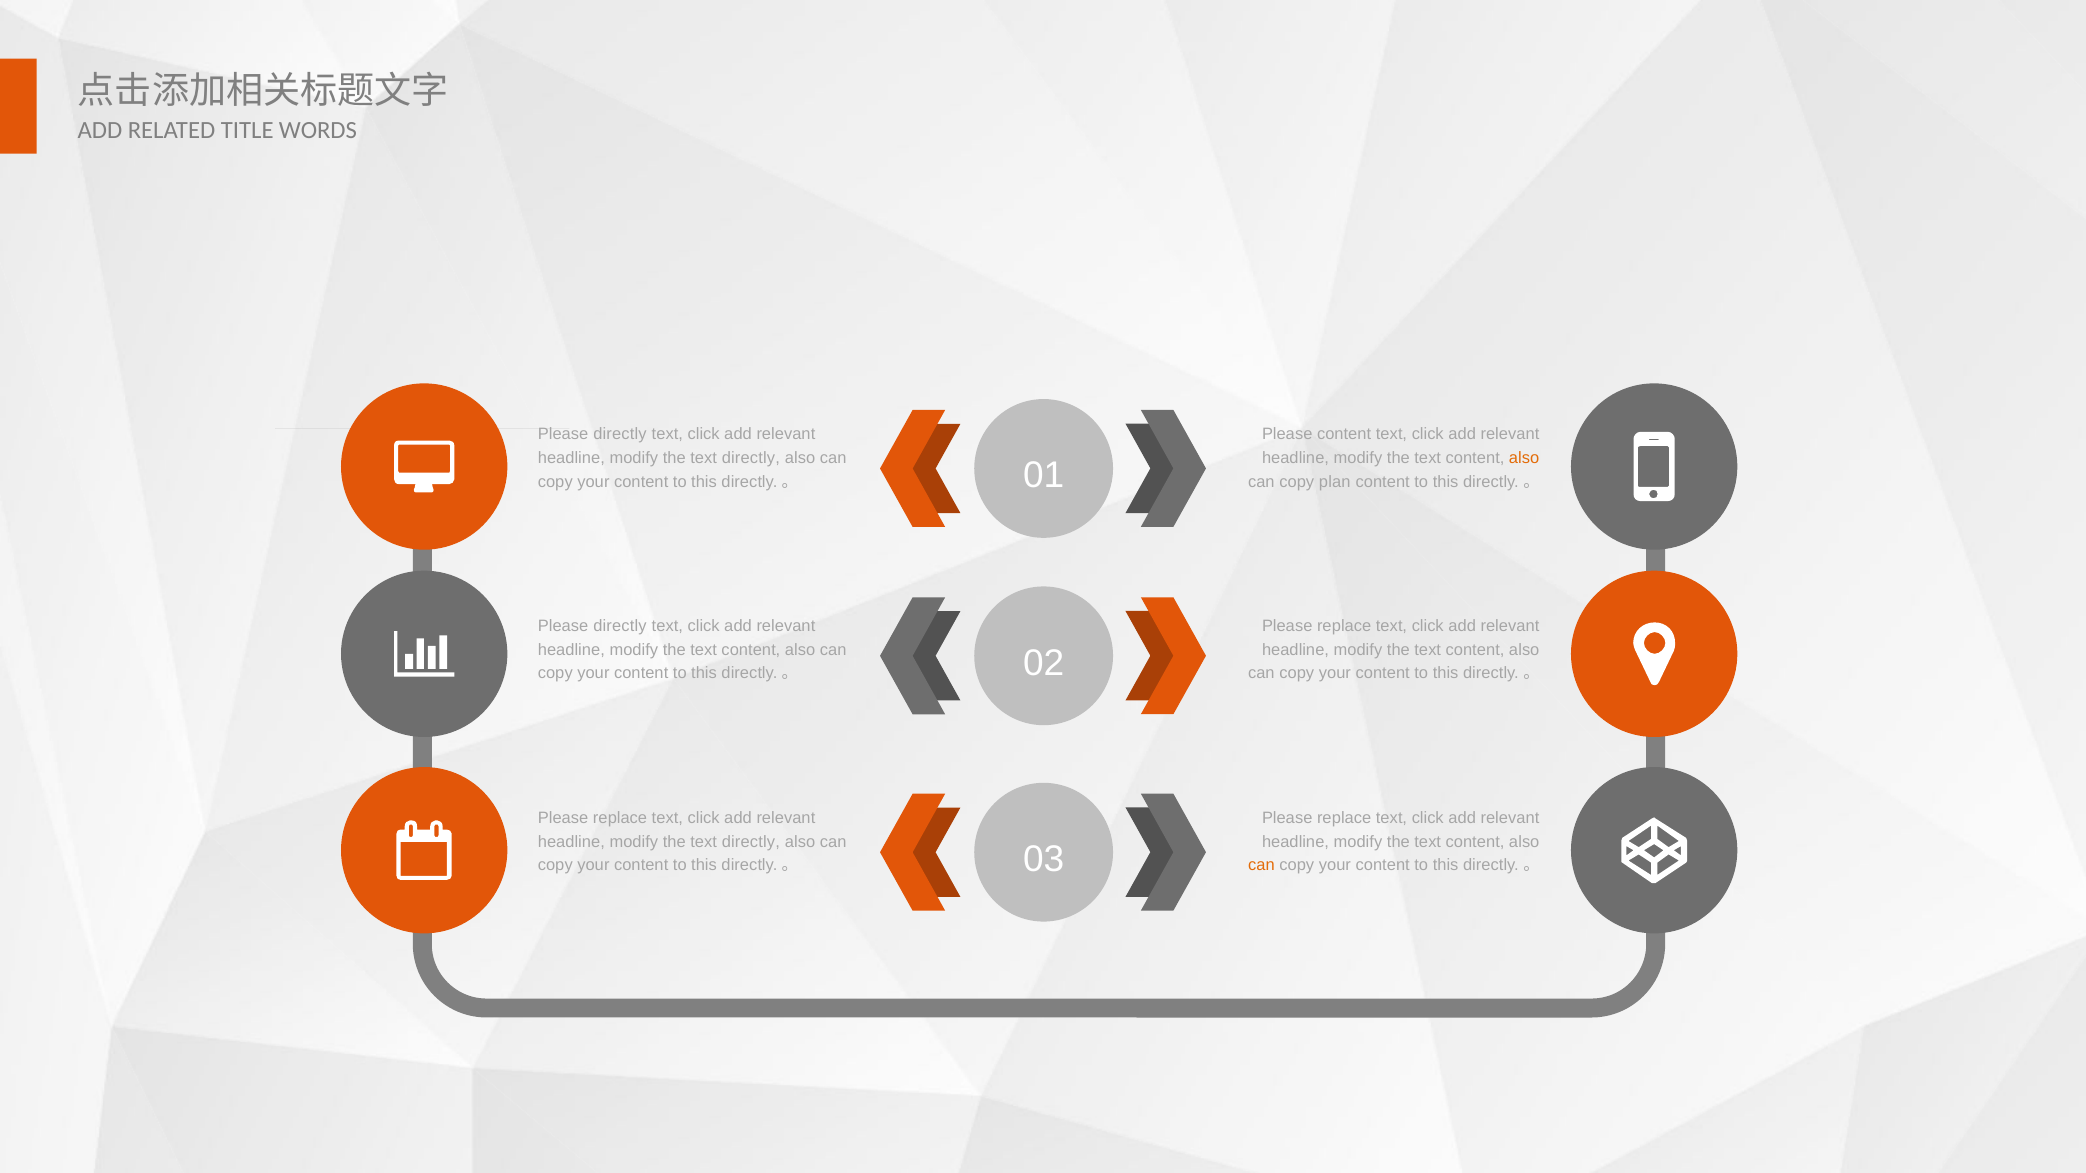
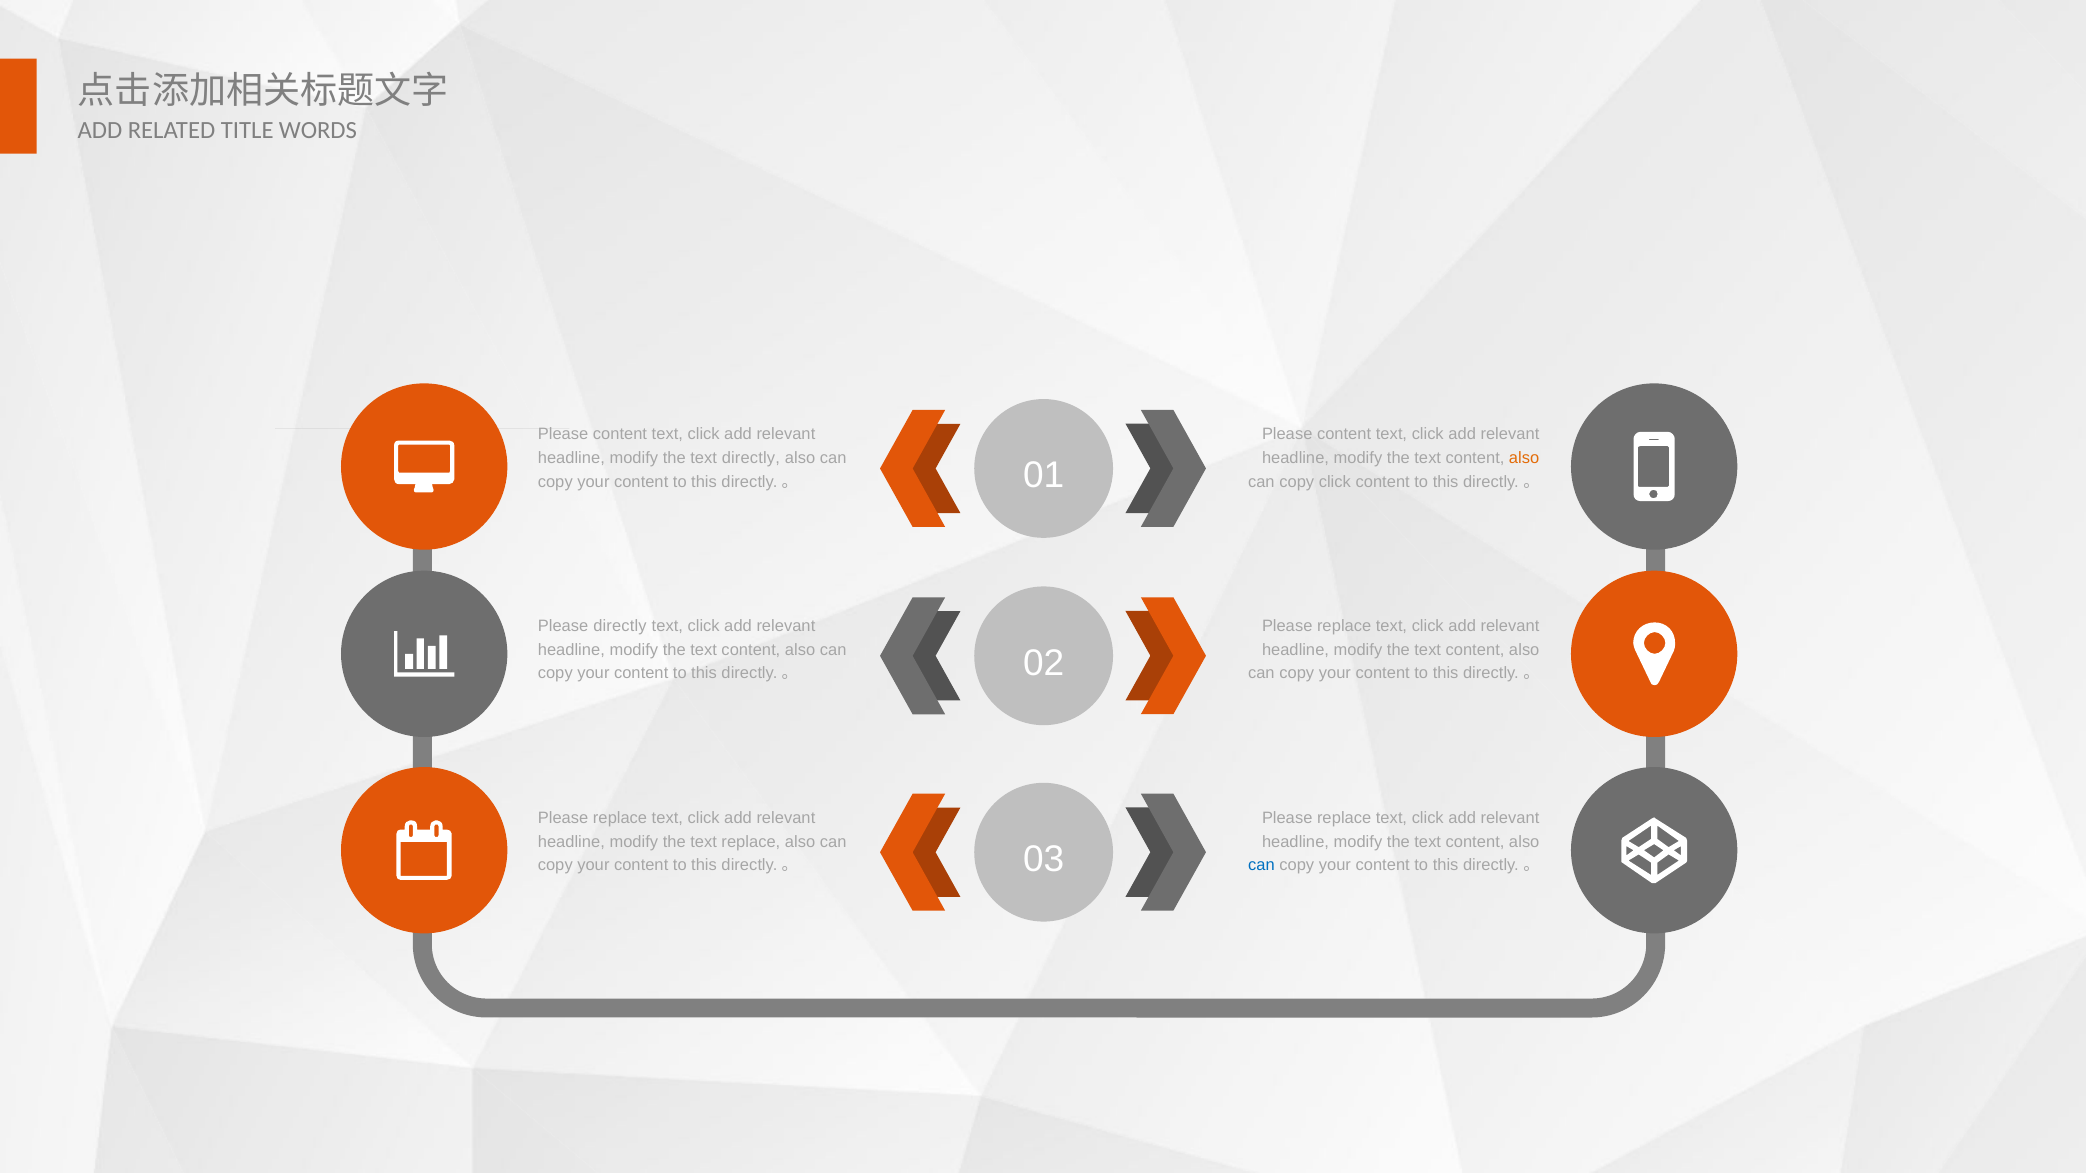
directly at (620, 434): directly -> content
copy plan: plan -> click
directly at (751, 842): directly -> replace
can at (1261, 866) colour: orange -> blue
